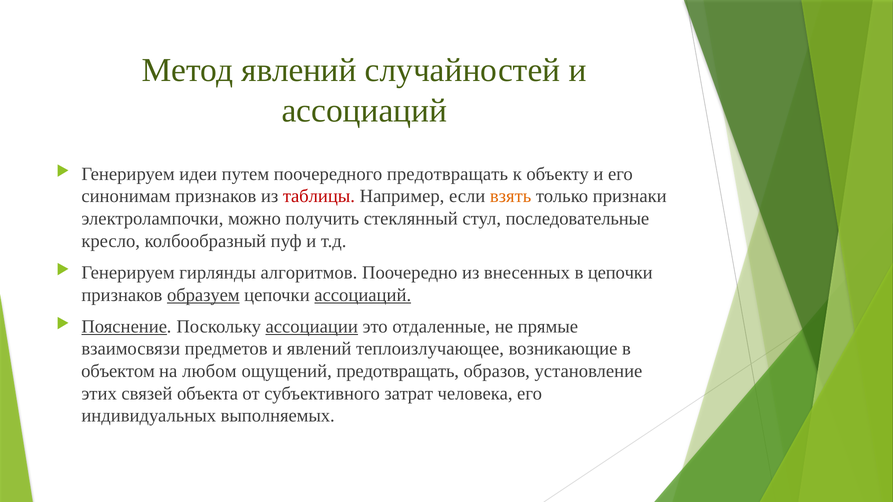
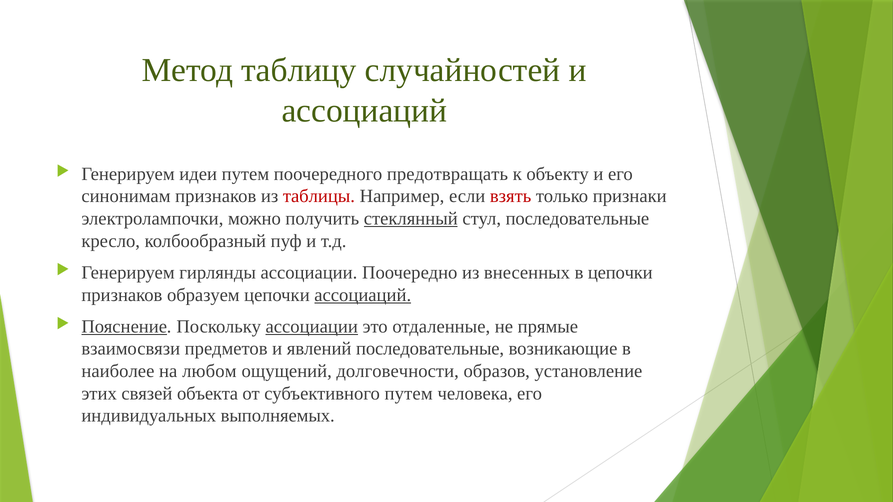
Метод явлений: явлений -> таблицу
взять colour: orange -> red
стеклянный underline: none -> present
гирлянды алгоритмов: алгоритмов -> ассоциации
образуем underline: present -> none
явлений теплоизлучающее: теплоизлучающее -> последовательные
объектом: объектом -> наиболее
ощущений предотвращать: предотвращать -> долговечности
субъективного затрат: затрат -> путем
